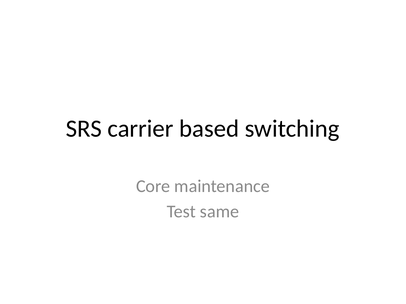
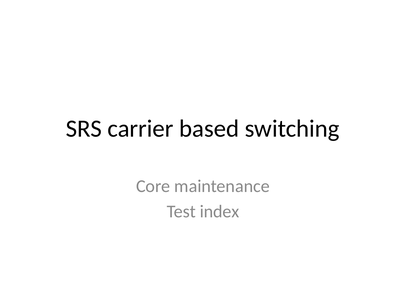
same: same -> index
